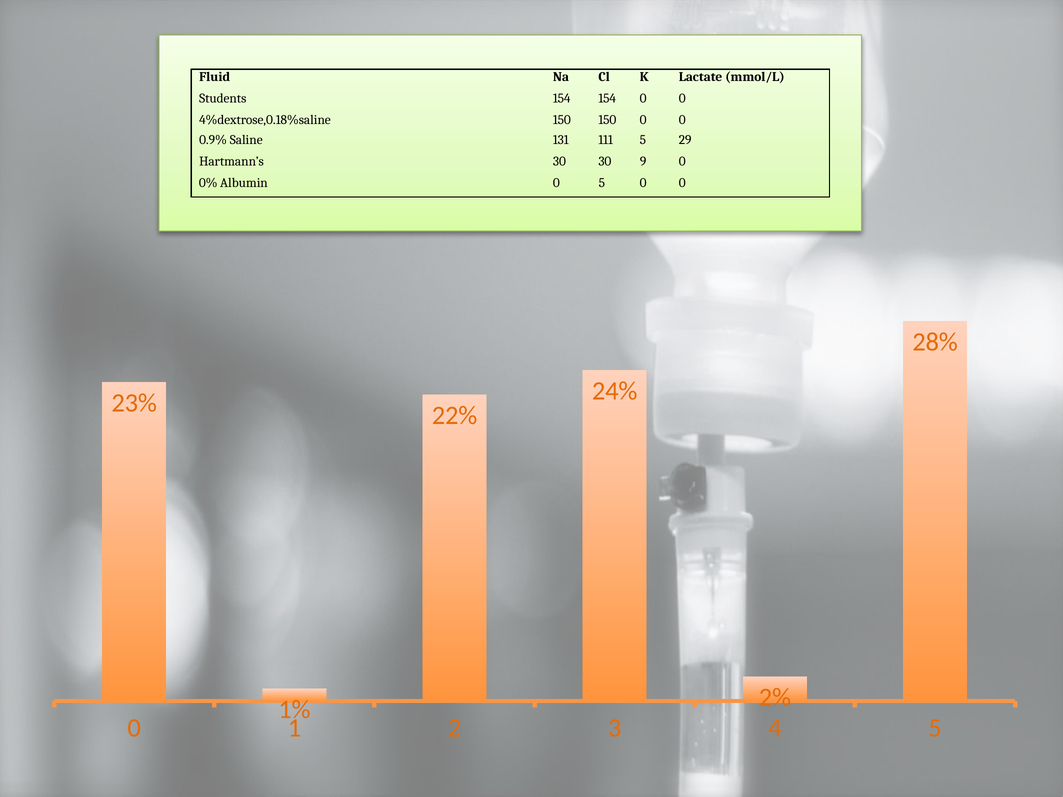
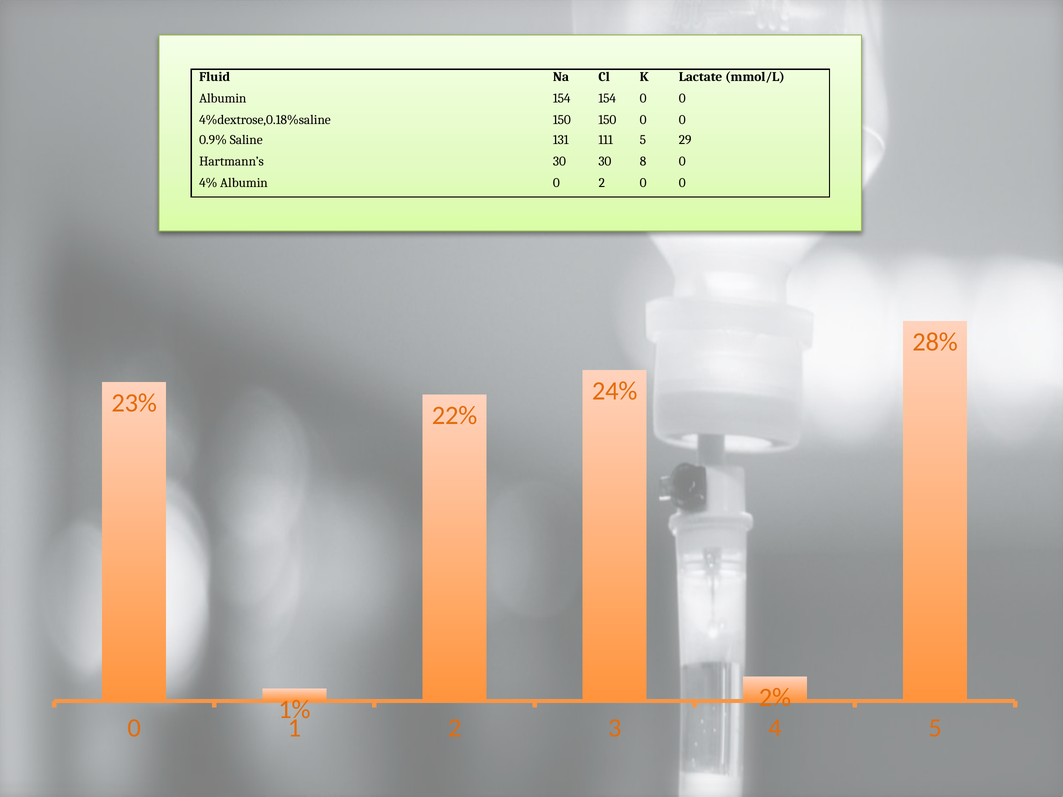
Students at (223, 98): Students -> Albumin
9: 9 -> 8
0%: 0% -> 4%
0 5: 5 -> 2
